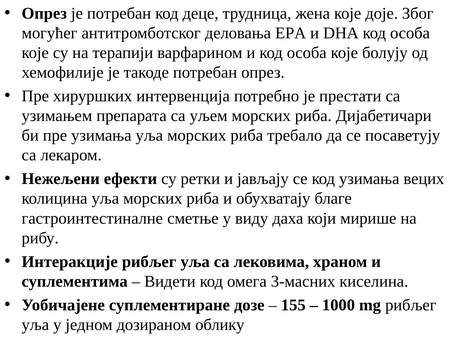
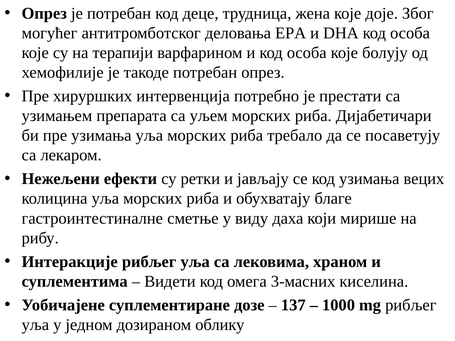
155: 155 -> 137
